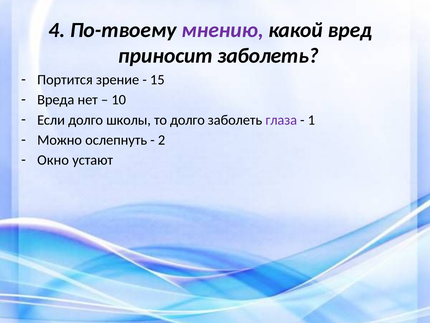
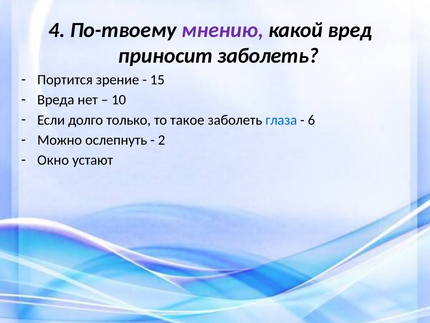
школы: школы -> только
то долго: долго -> такое
глаза colour: purple -> blue
1: 1 -> 6
